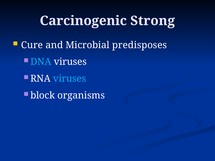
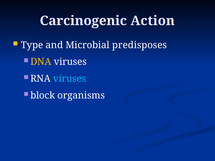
Strong: Strong -> Action
Cure: Cure -> Type
DNA colour: light blue -> yellow
